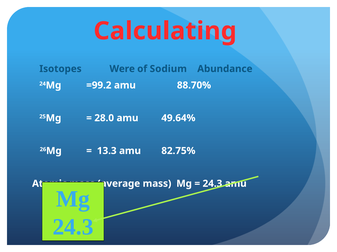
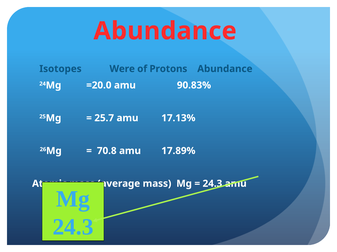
Calculating at (165, 31): Calculating -> Abundance
Sodium: Sodium -> Protons
=99.2: =99.2 -> =20.0
88.70%: 88.70% -> 90.83%
28.0: 28.0 -> 25.7
49.64%: 49.64% -> 17.13%
13.3: 13.3 -> 70.8
82.75%: 82.75% -> 17.89%
